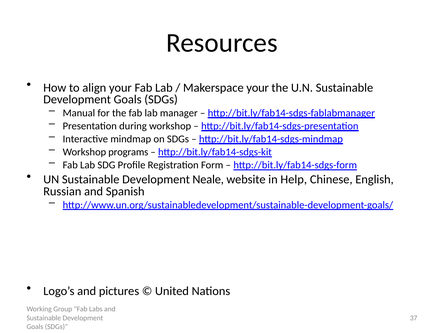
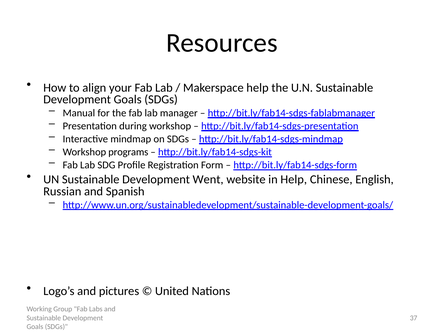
Makerspace your: your -> help
Neale: Neale -> Went
